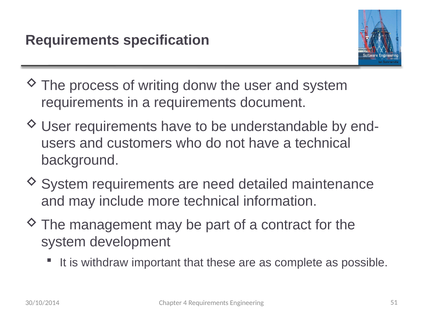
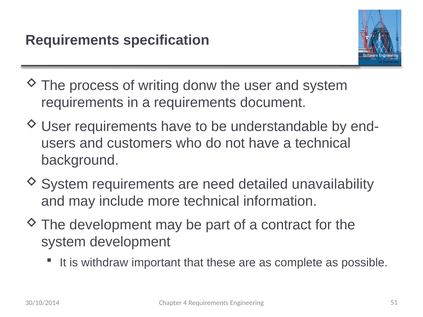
maintenance: maintenance -> unavailability
management at (110, 225): management -> development
